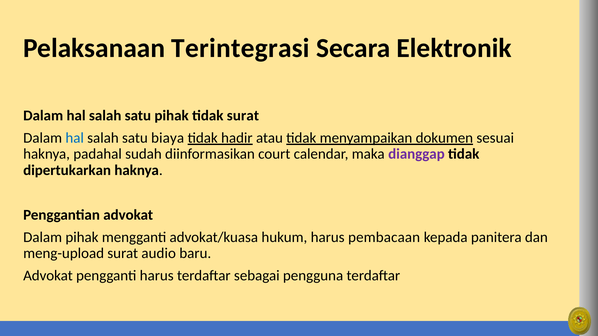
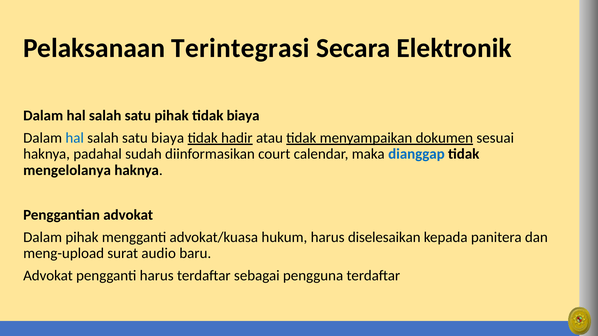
tidak surat: surat -> biaya
dianggap colour: purple -> blue
dipertukarkan: dipertukarkan -> mengelolanya
pembacaan: pembacaan -> diselesaikan
